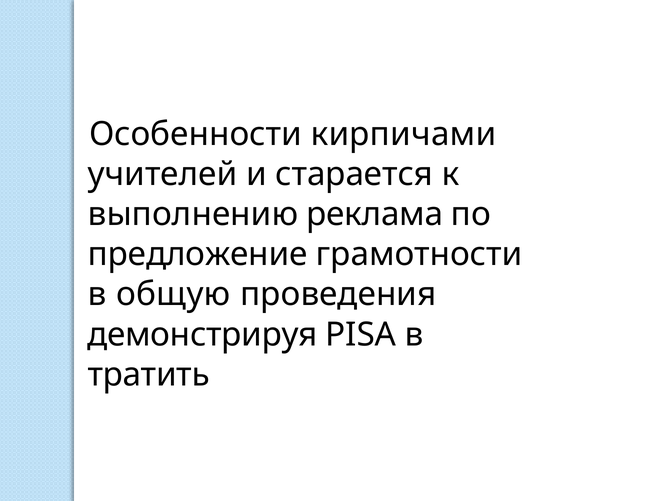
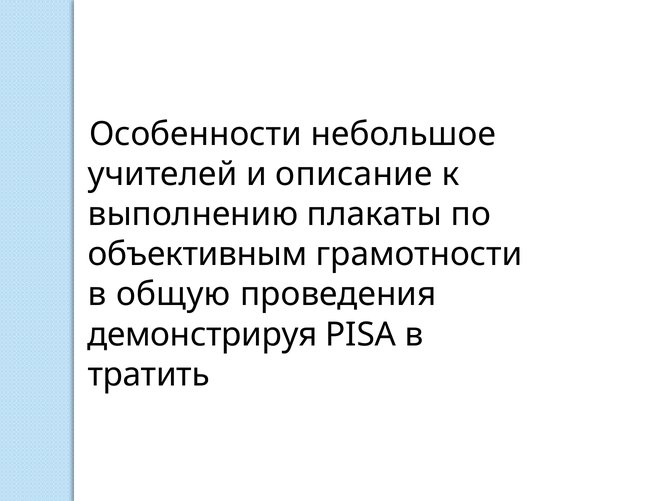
кирпичами: кирпичами -> небольшое
старается: старается -> описание
реклама: реклама -> плакаты
предложение: предложение -> объективным
